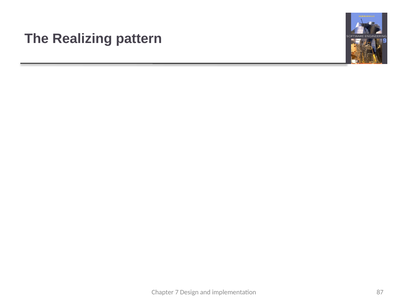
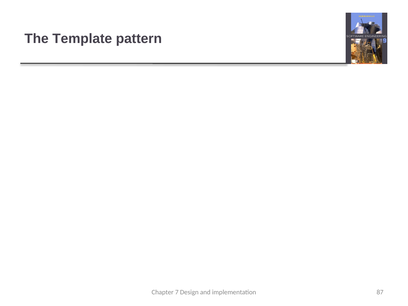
Realizing: Realizing -> Template
